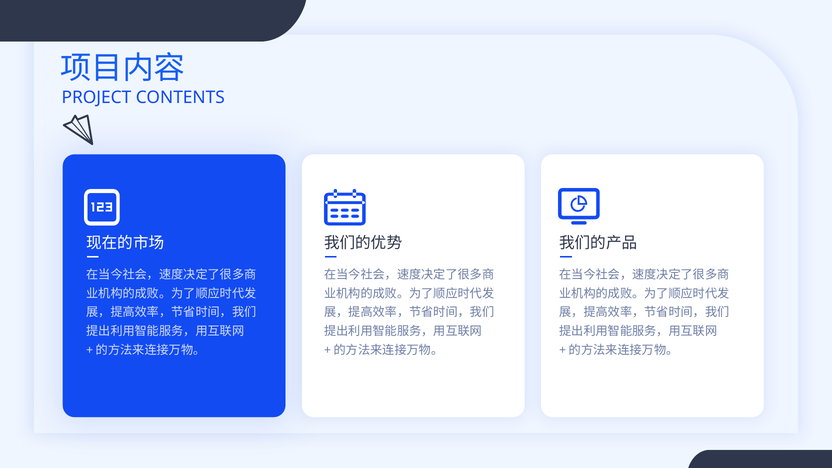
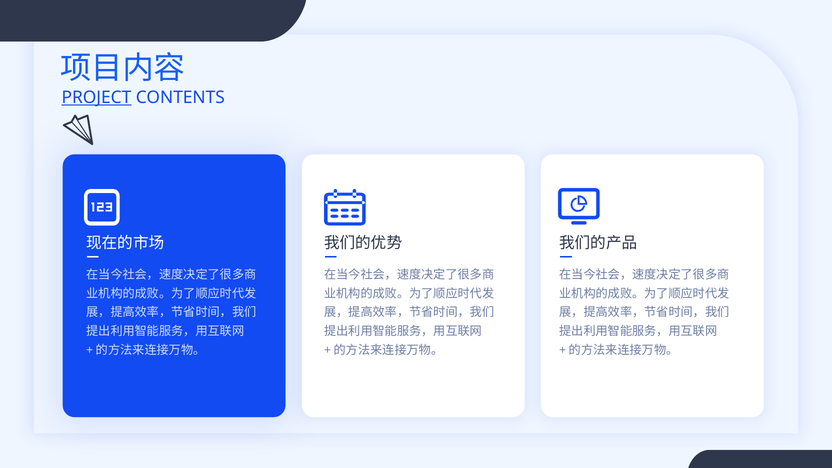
PROJECT underline: none -> present
